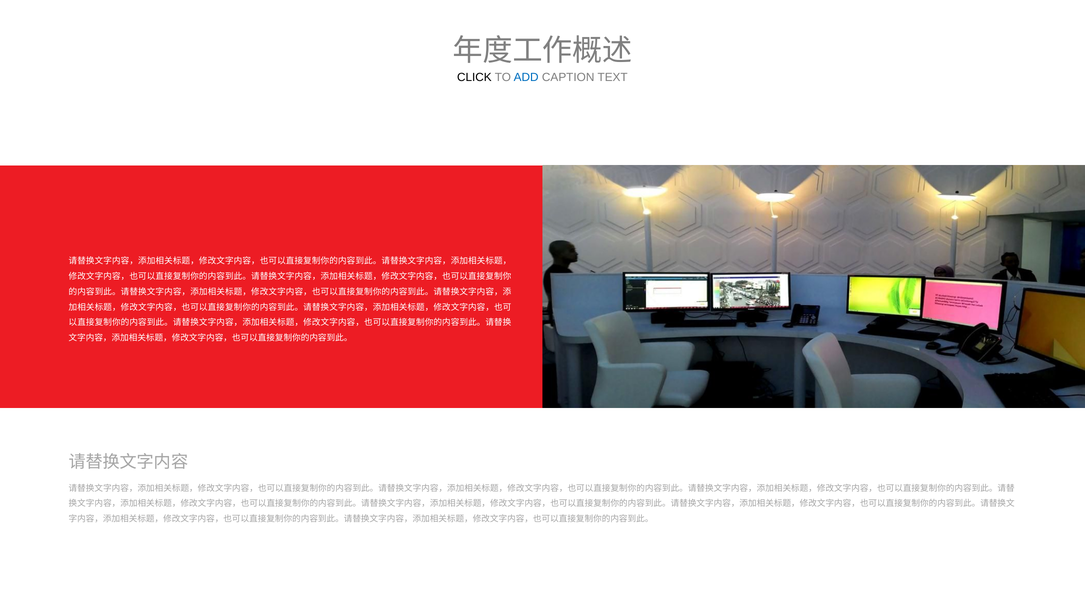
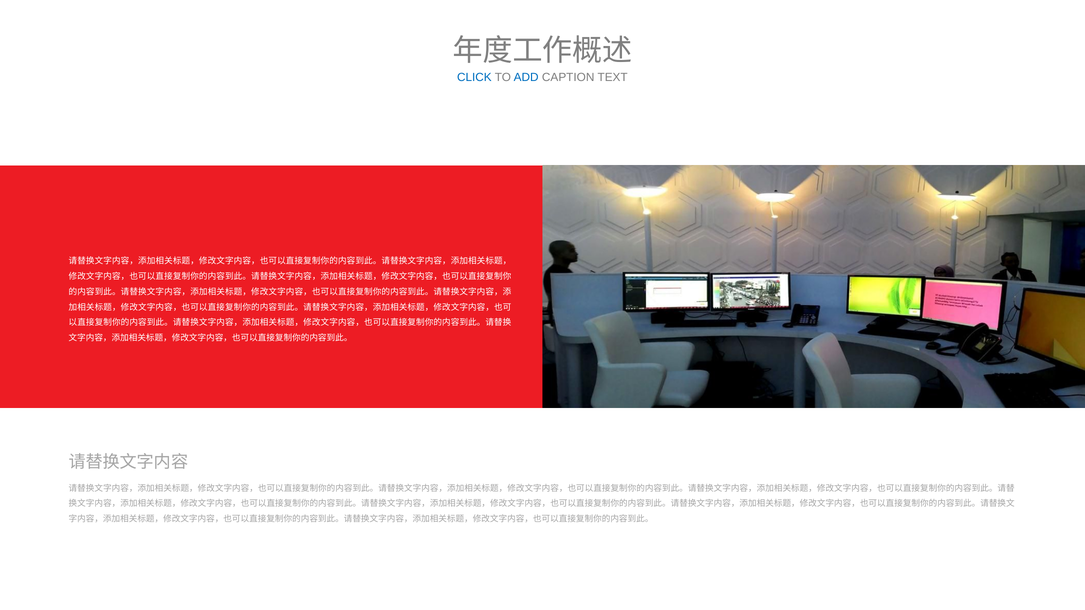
CLICK colour: black -> blue
